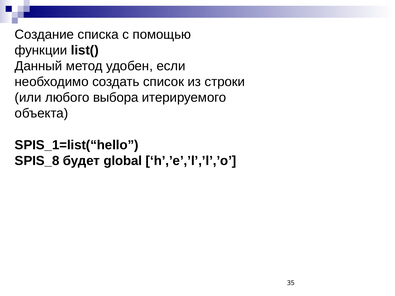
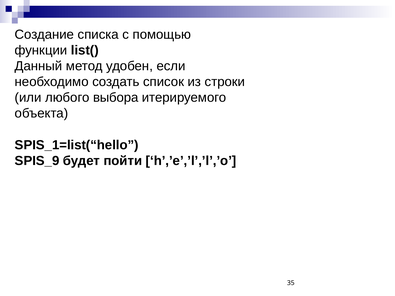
SPIS_8: SPIS_8 -> SPIS_9
global: global -> пойти
